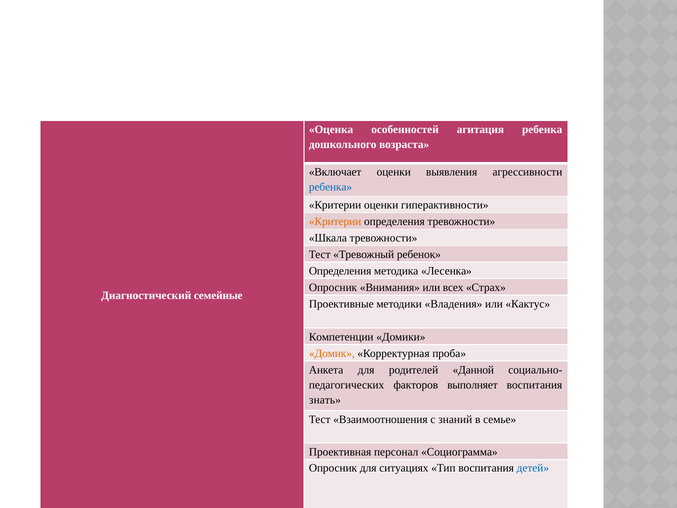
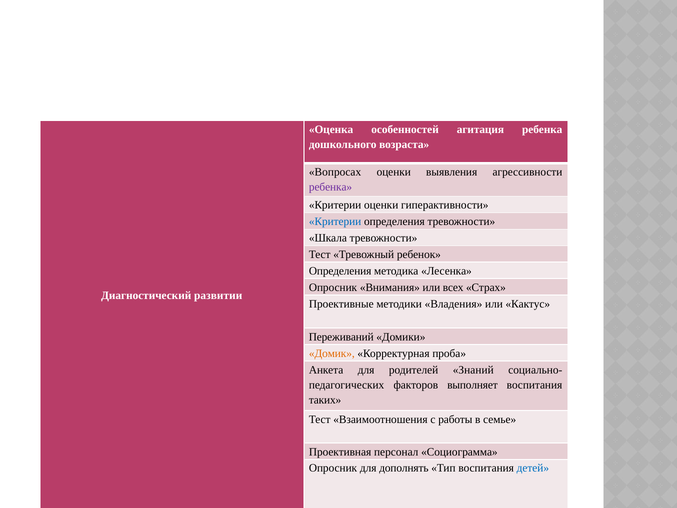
Включает: Включает -> Вопросах
ребенка at (331, 187) colour: blue -> purple
Критерии at (335, 221) colour: orange -> blue
семейные: семейные -> развитии
Компетенции: Компетенции -> Переживаний
Данной: Данной -> Знаний
знать: знать -> таких
знаний: знаний -> работы
ситуациях: ситуациях -> дополнять
